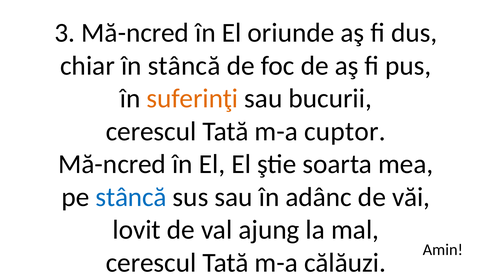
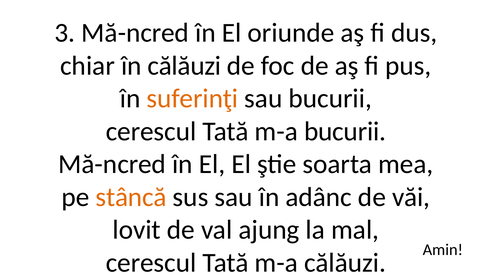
în stâncă: stâncă -> călăuzi
m-a cuptor: cuptor -> bucurii
stâncă at (131, 197) colour: blue -> orange
